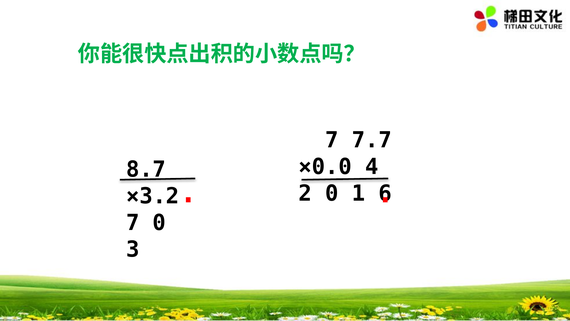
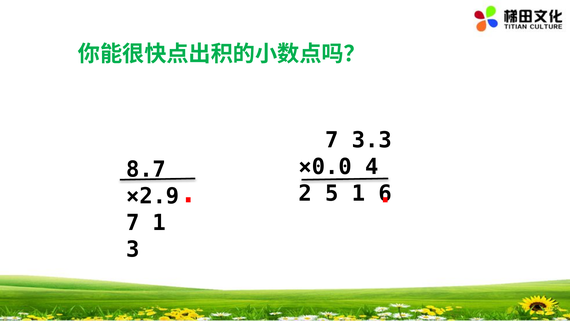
7.7: 7.7 -> 3.3
2 0: 0 -> 5
×3.2: ×3.2 -> ×2.9
7 0: 0 -> 1
